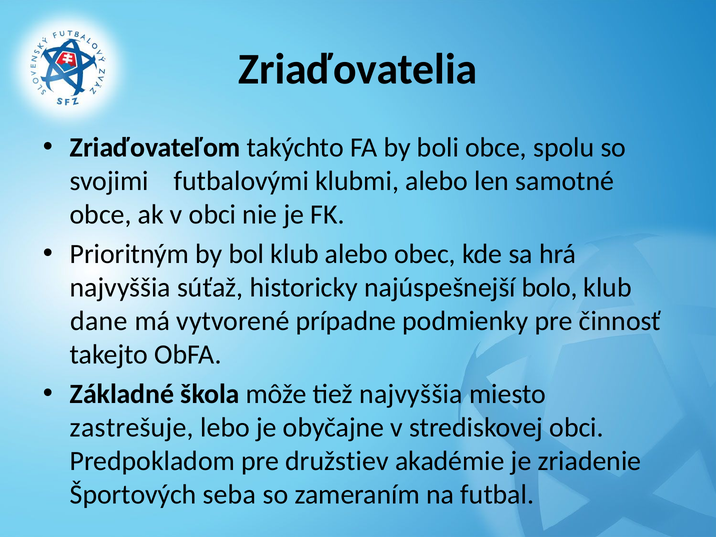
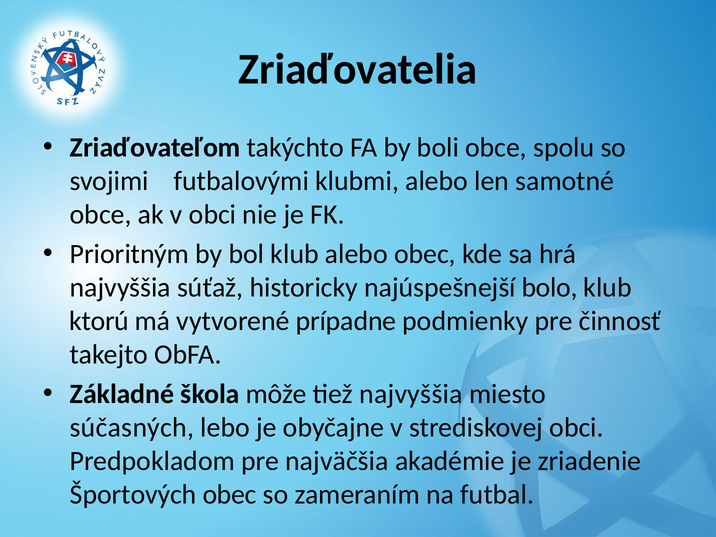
dane: dane -> ktorú
zastrešuje: zastrešuje -> súčasných
družstiev: družstiev -> najväčšia
Športových seba: seba -> obec
